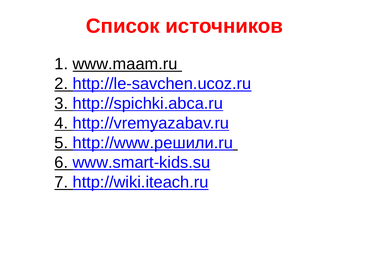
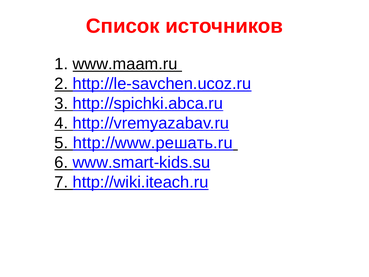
http://www.решили.ru: http://www.решили.ru -> http://www.решать.ru
